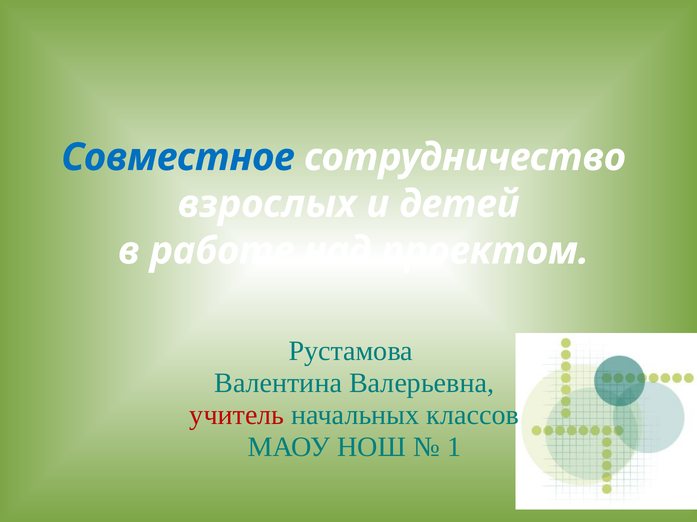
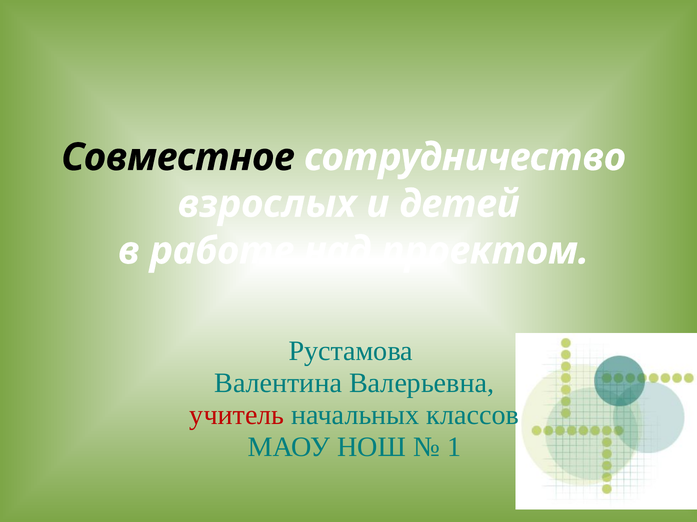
Совместное colour: blue -> black
